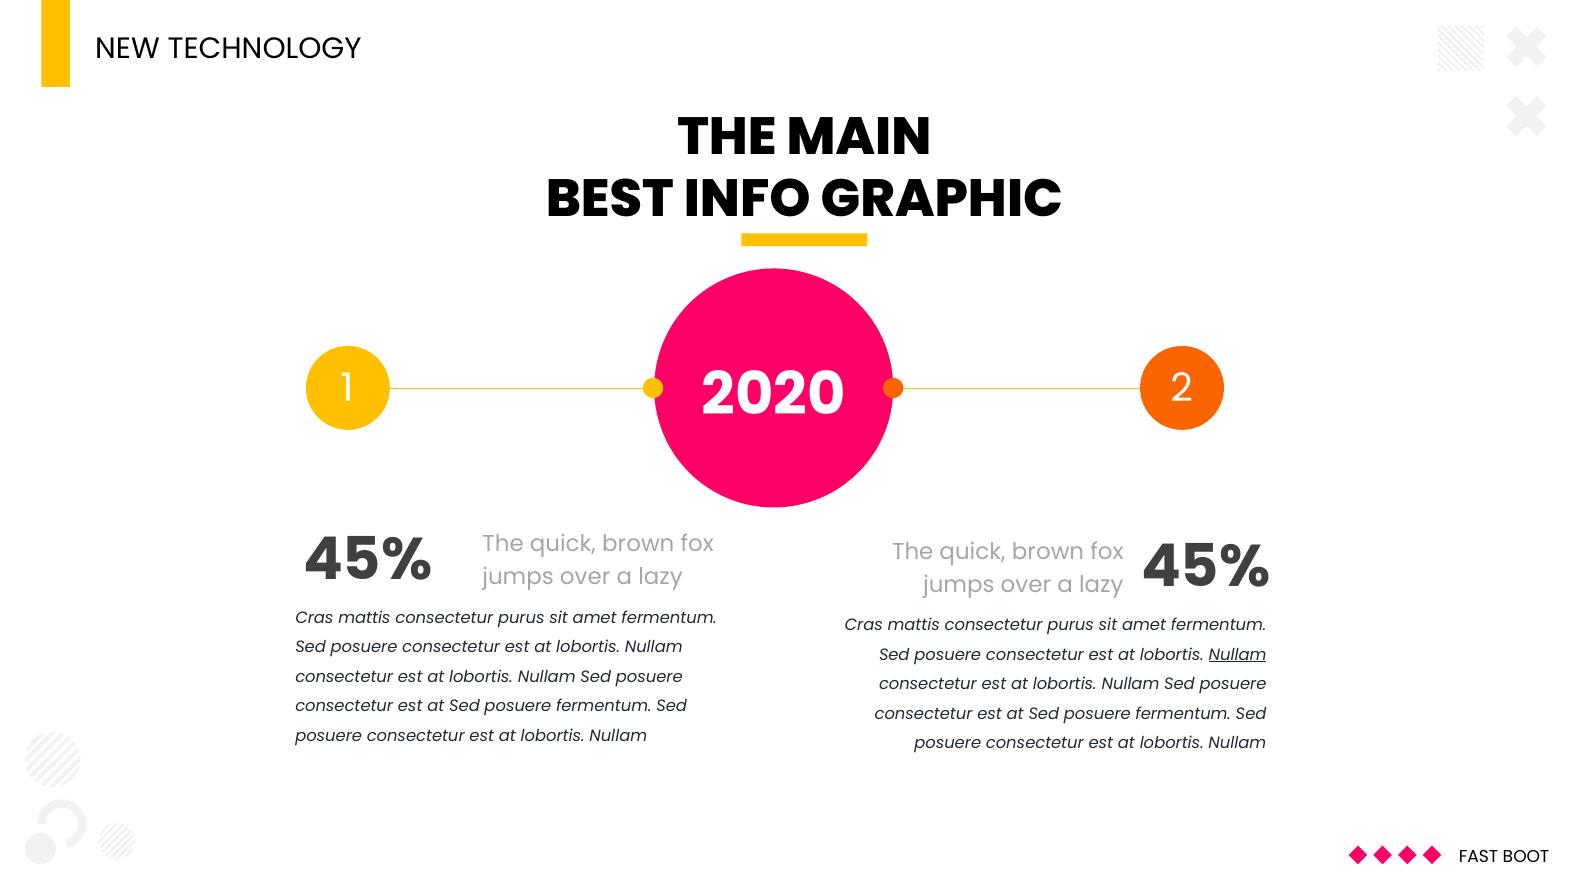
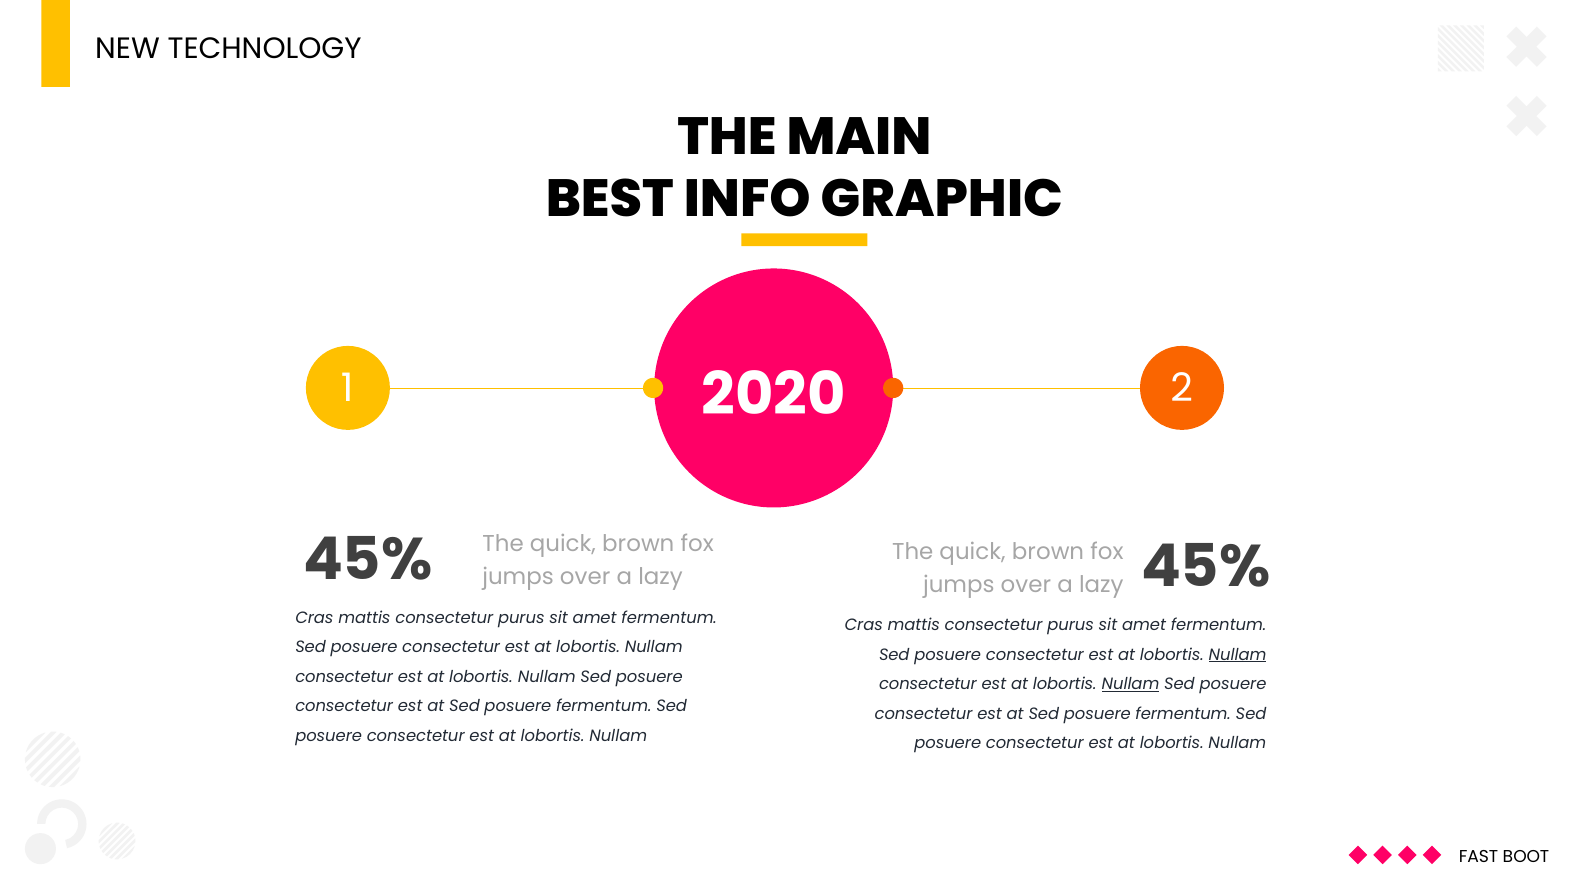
Nullam at (1131, 685) underline: none -> present
